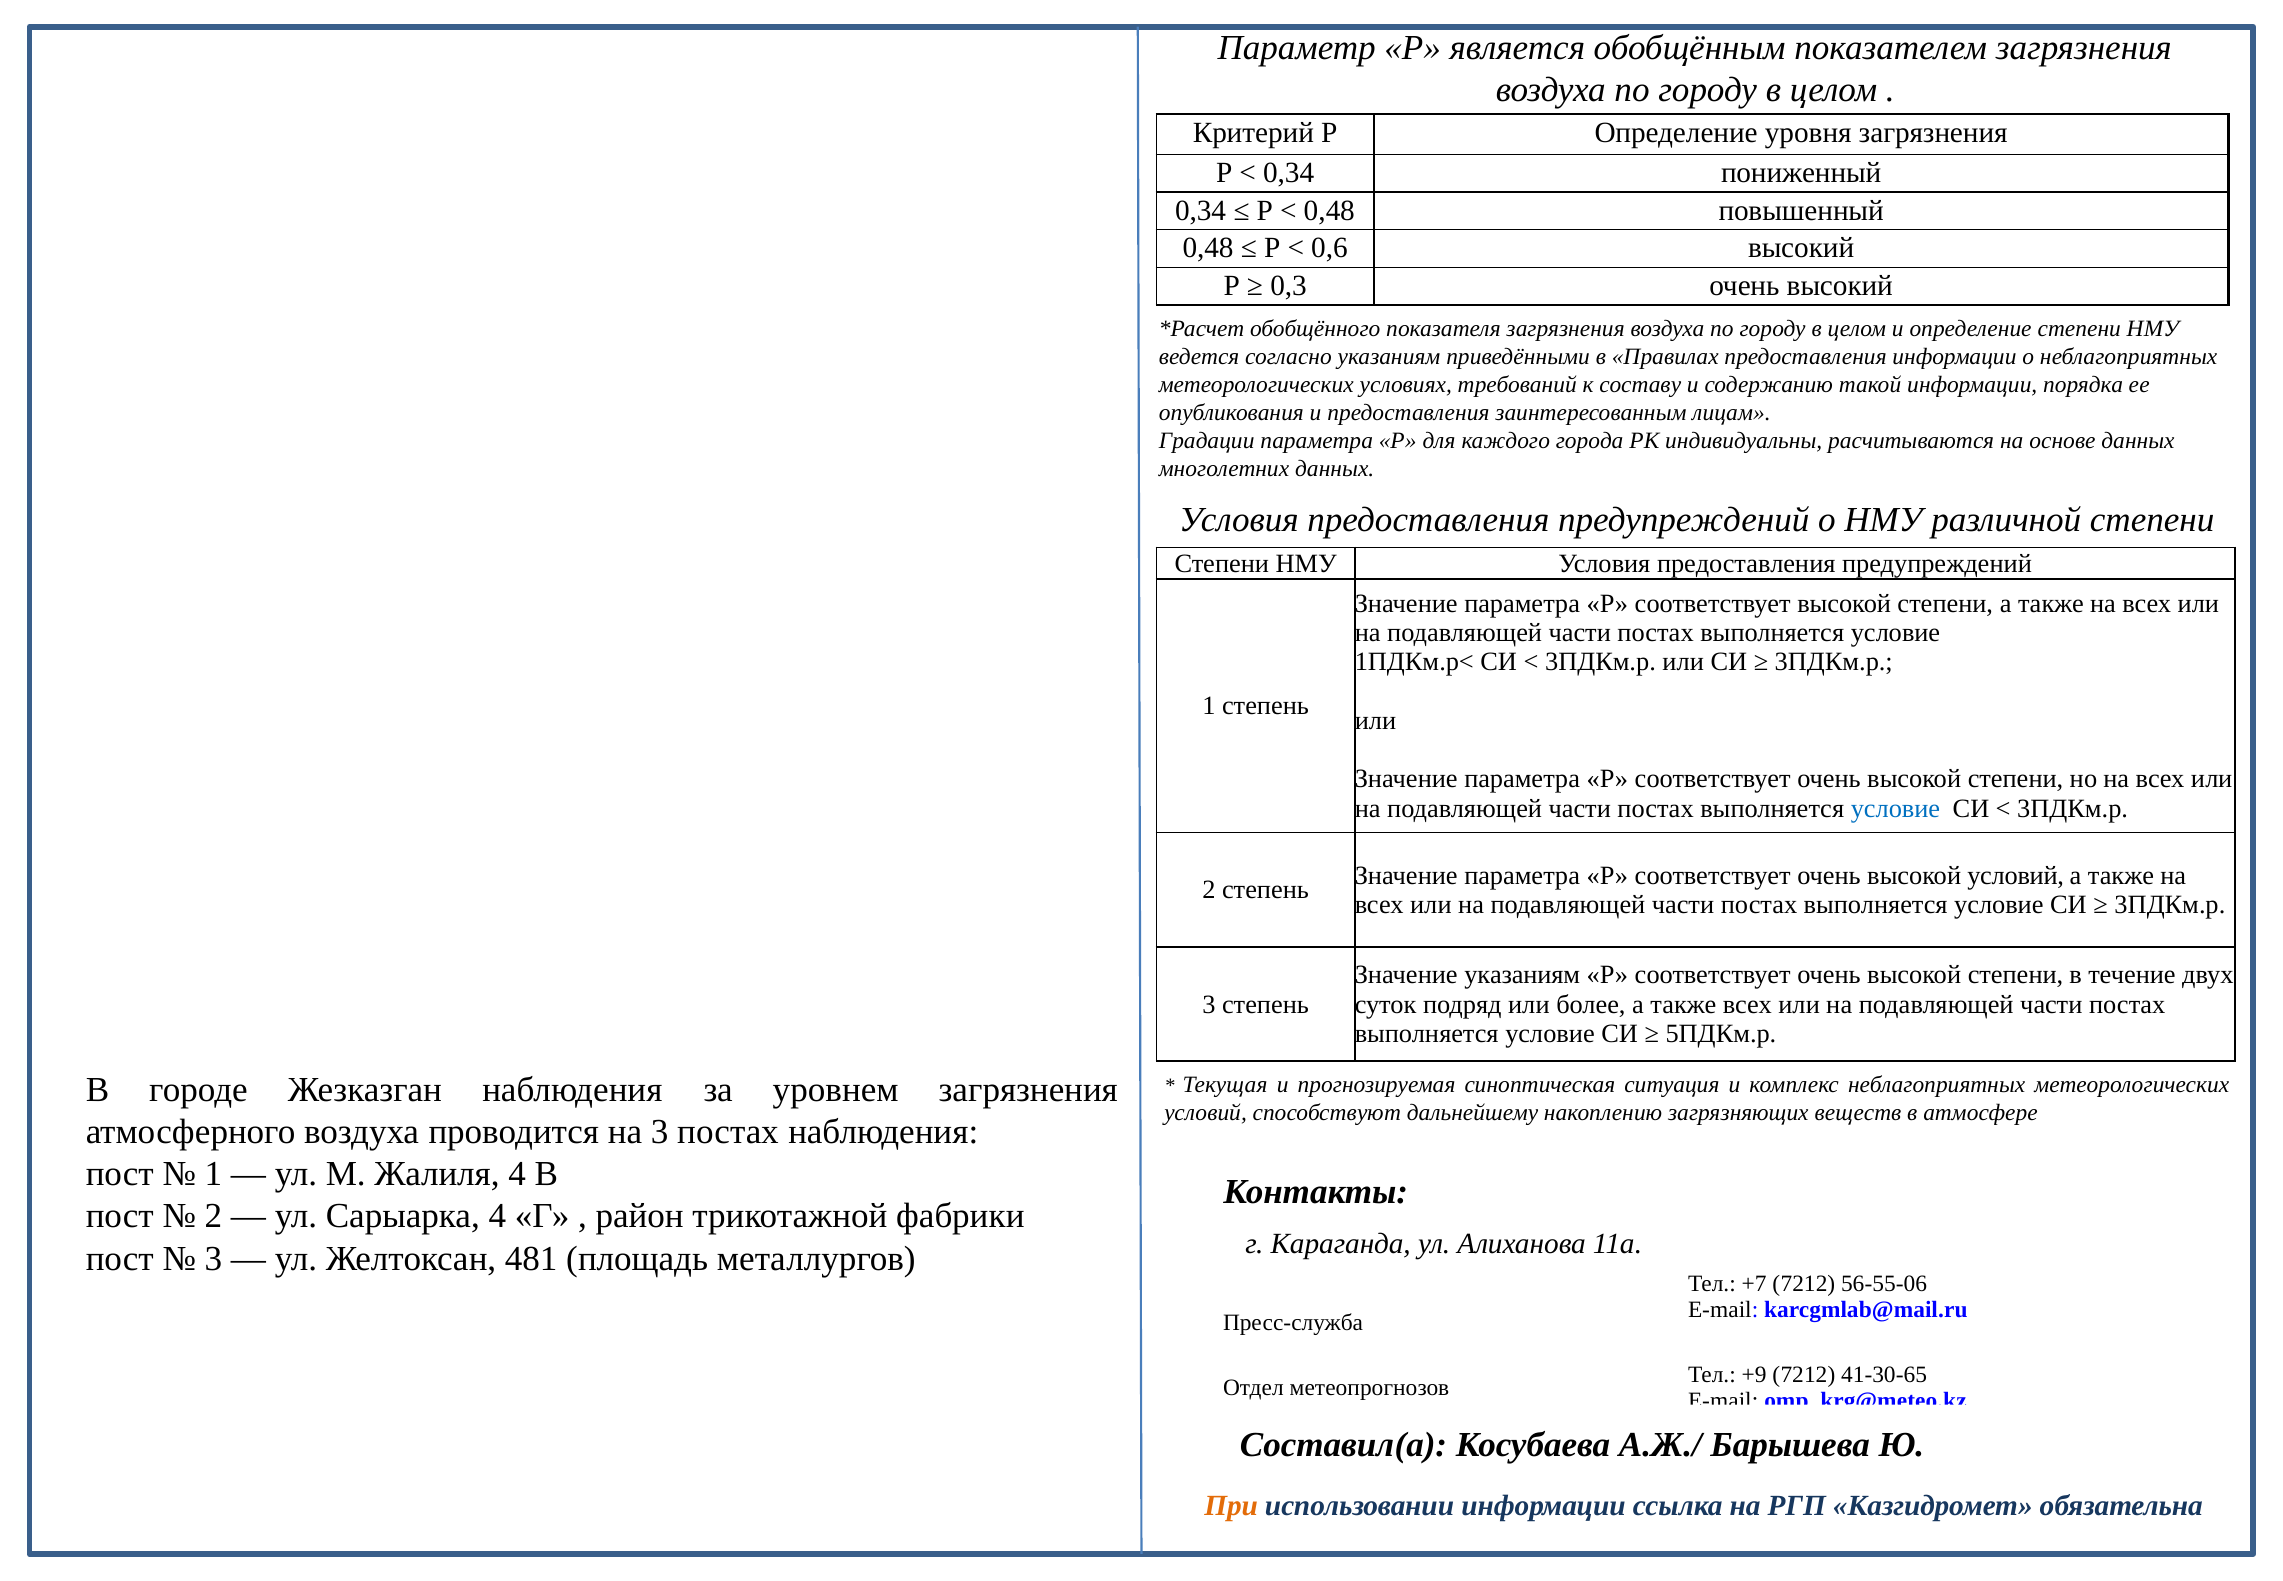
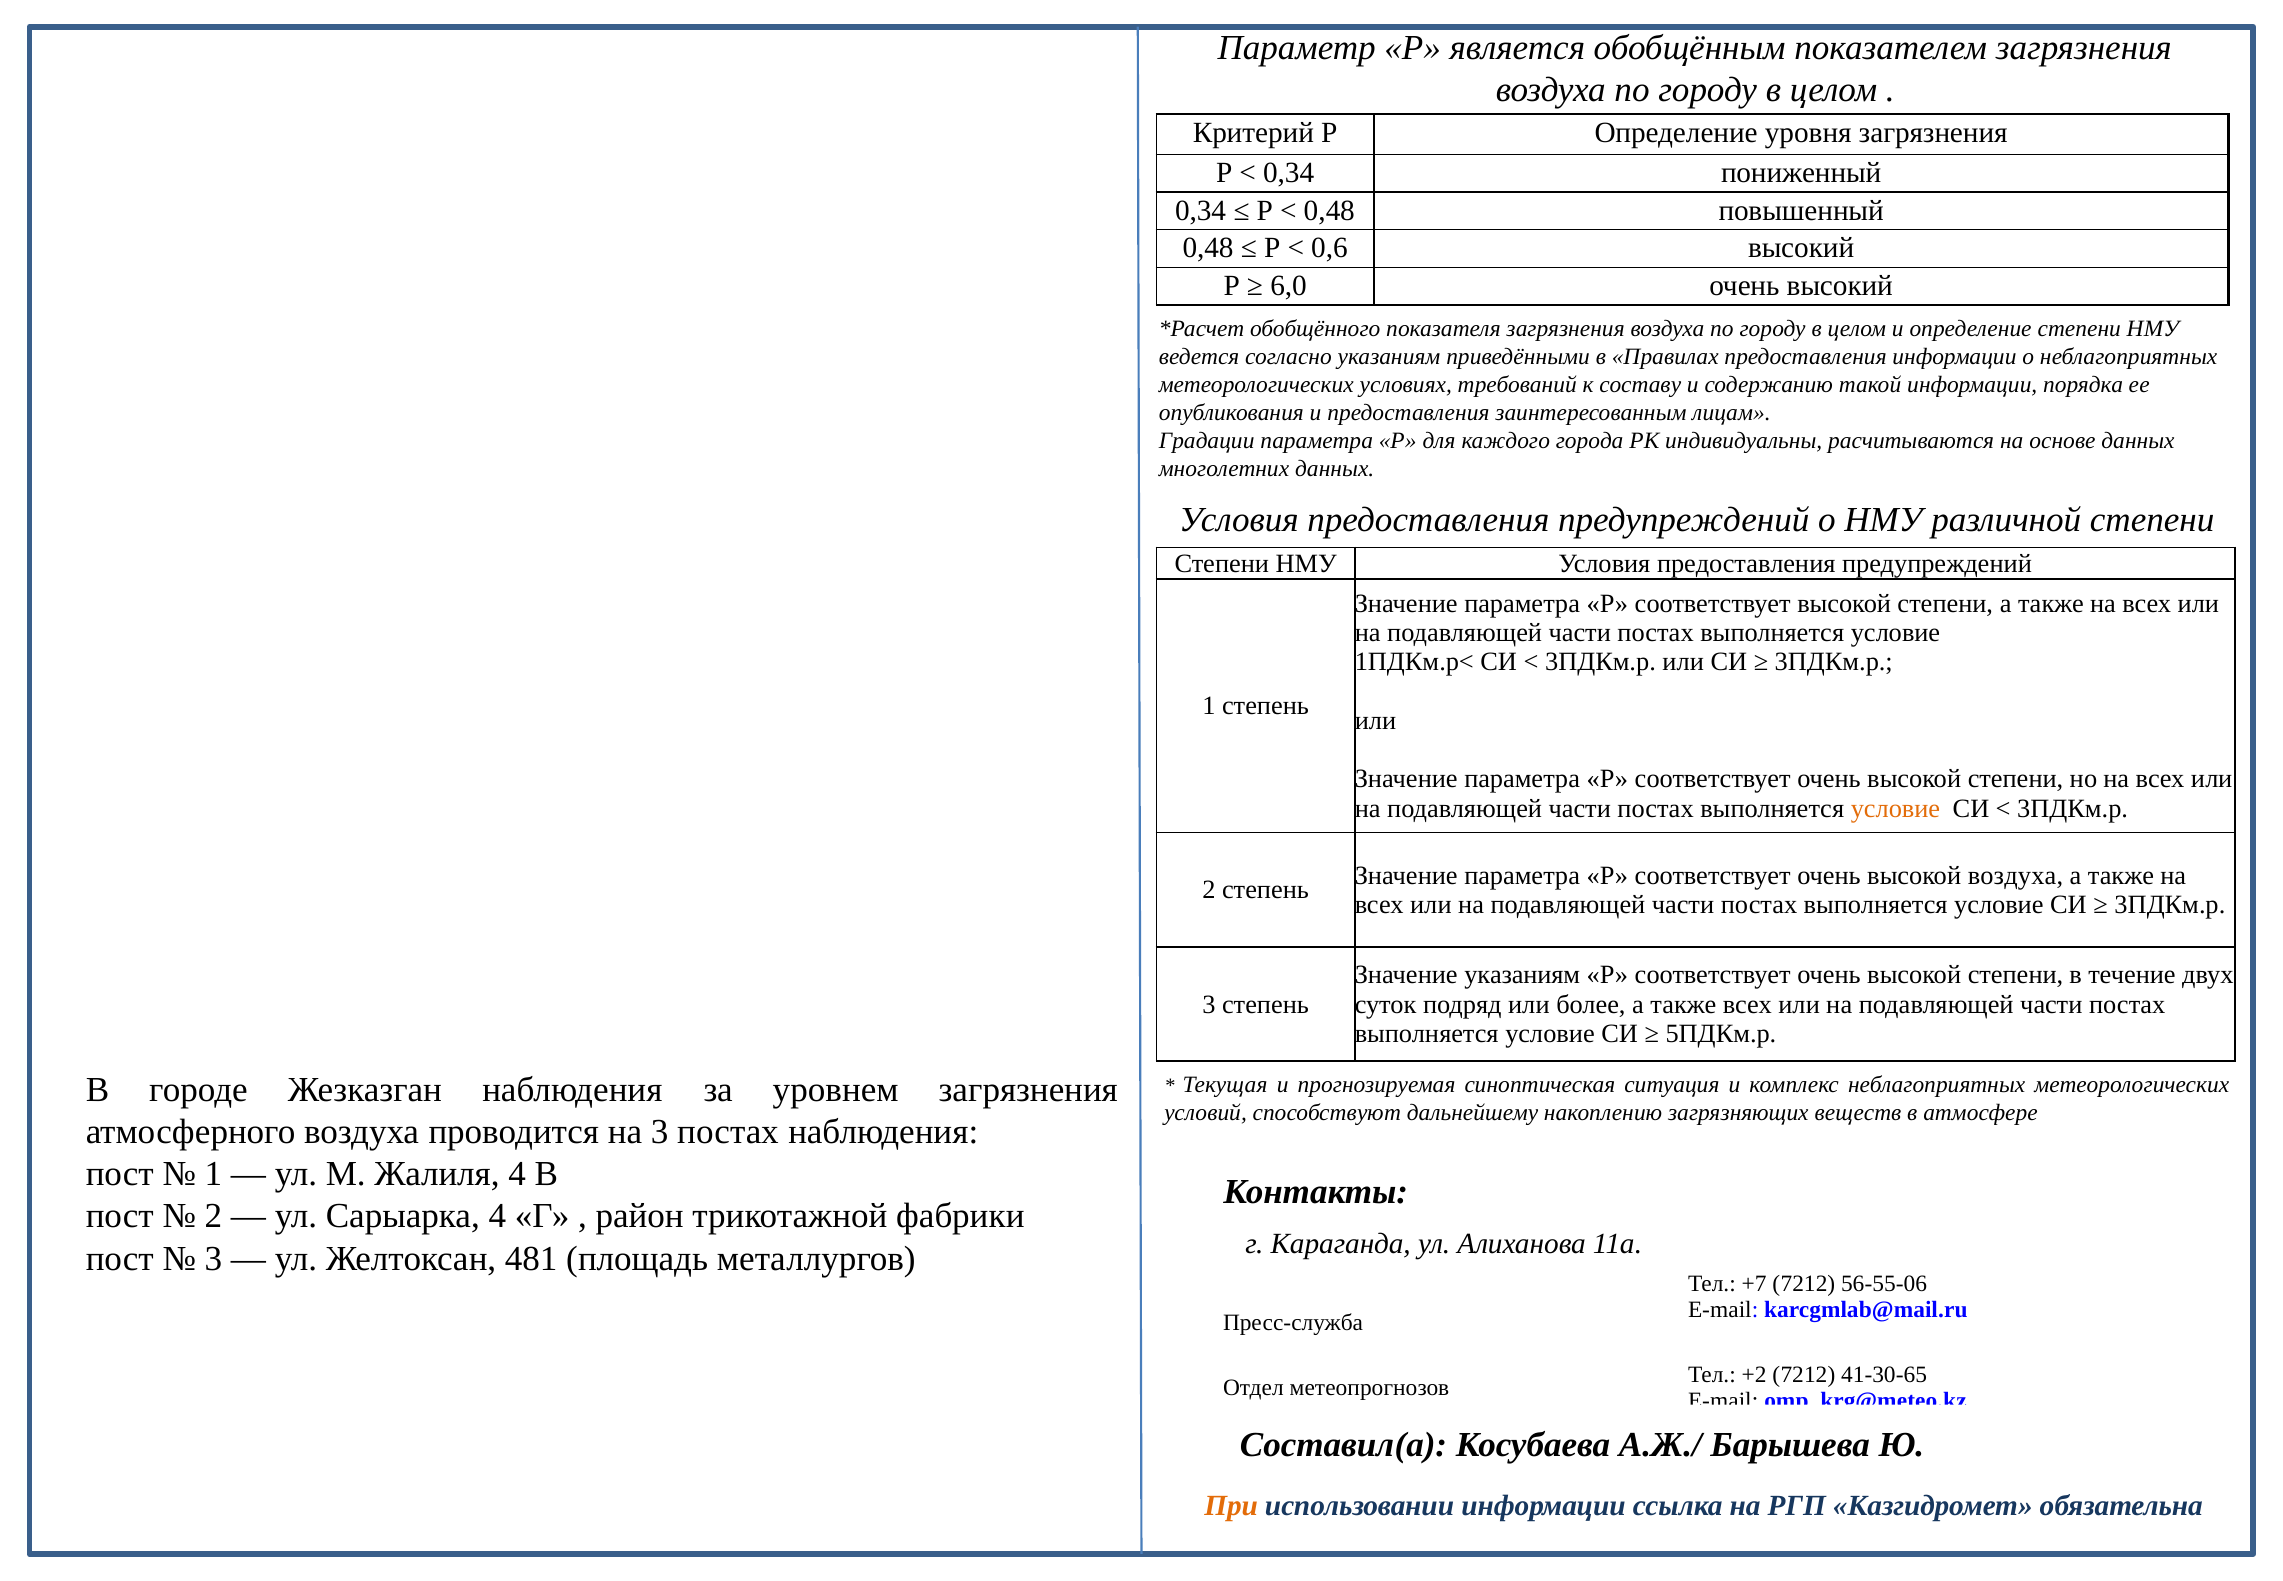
0,3: 0,3 -> 6,0
условие at (1895, 808) colour: blue -> orange
высокой условий: условий -> воздуха
+9: +9 -> +2
